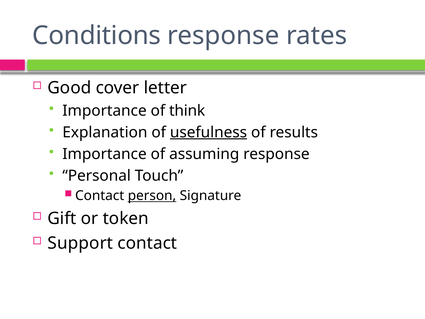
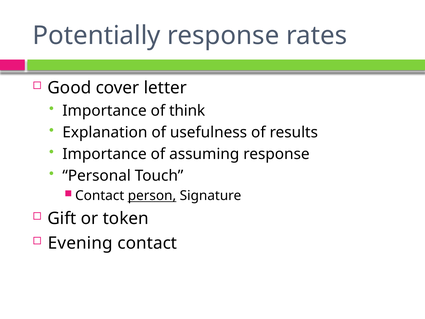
Conditions: Conditions -> Potentially
usefulness underline: present -> none
Support: Support -> Evening
